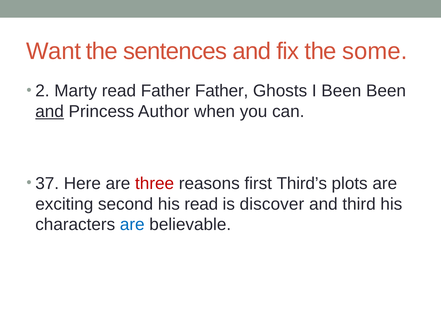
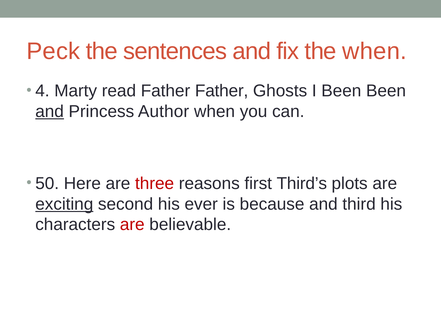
Want: Want -> Peck
the some: some -> when
2: 2 -> 4
37: 37 -> 50
exciting underline: none -> present
his read: read -> ever
discover: discover -> because
are at (132, 224) colour: blue -> red
